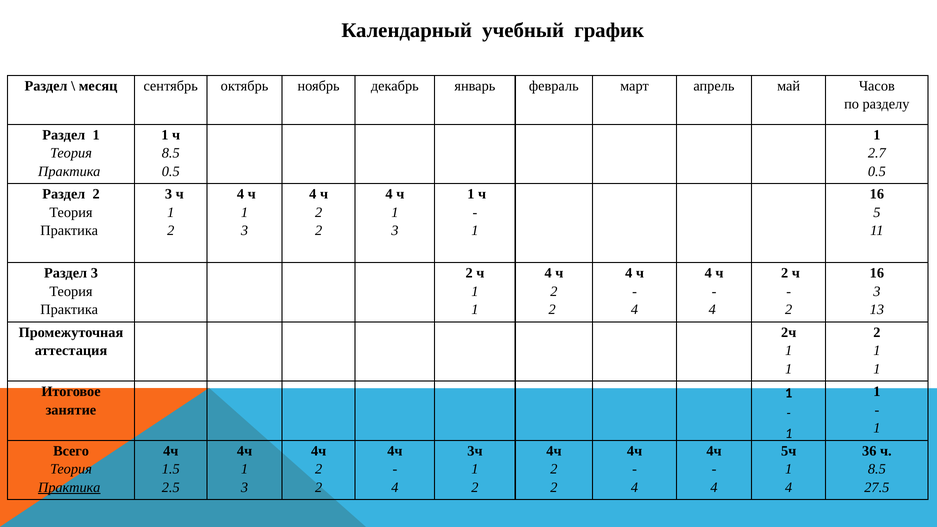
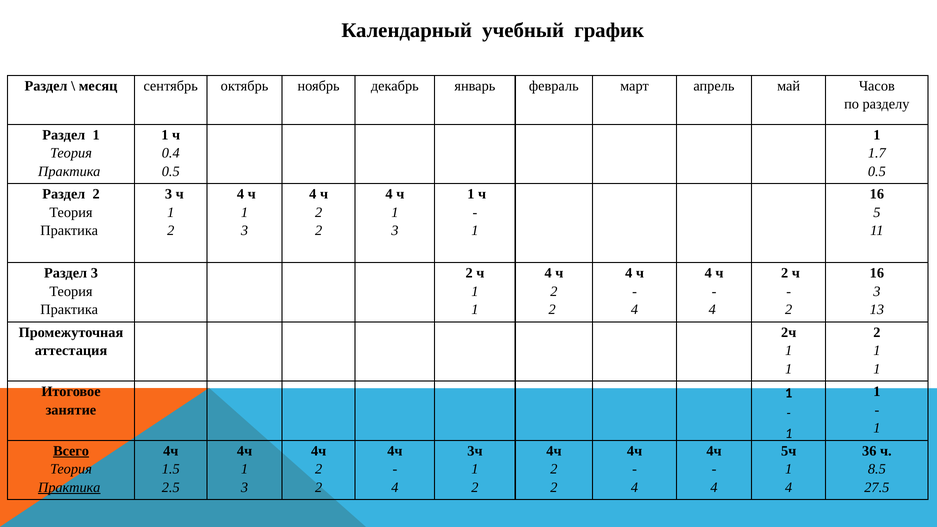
8.5 at (171, 153): 8.5 -> 0.4
2.7: 2.7 -> 1.7
Всего underline: none -> present
